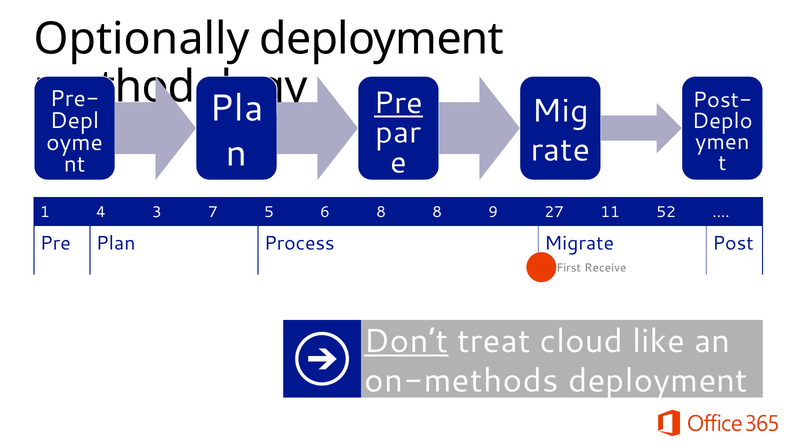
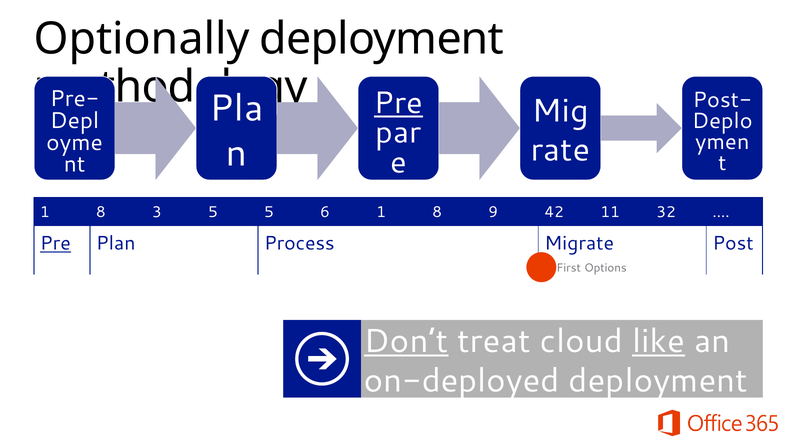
4 at (101, 212): 4 -> 8
3 7: 7 -> 5
6 8: 8 -> 1
27: 27 -> 42
52: 52 -> 32
Pre at (55, 244) underline: none -> present
Receive: Receive -> Options
like underline: none -> present
on-methods: on-methods -> on-deployed
